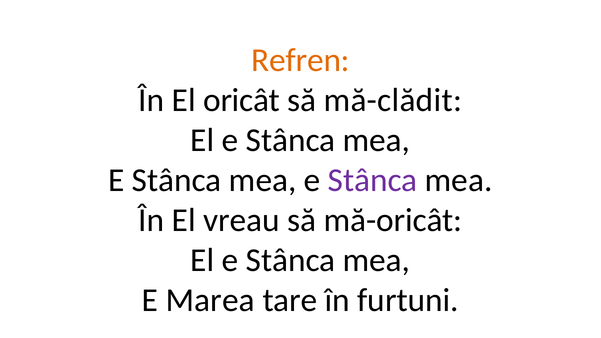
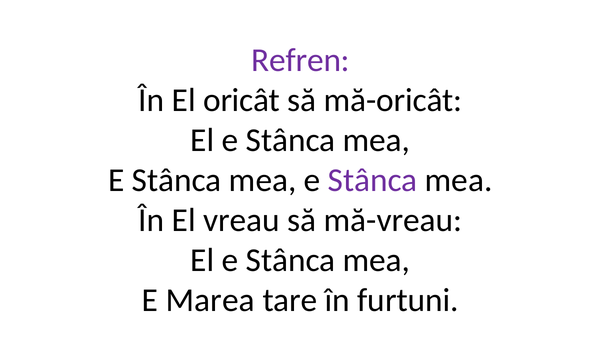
Refren colour: orange -> purple
mă-clădit: mă-clădit -> mă-oricât
mă-oricât: mă-oricât -> mă-vreau
